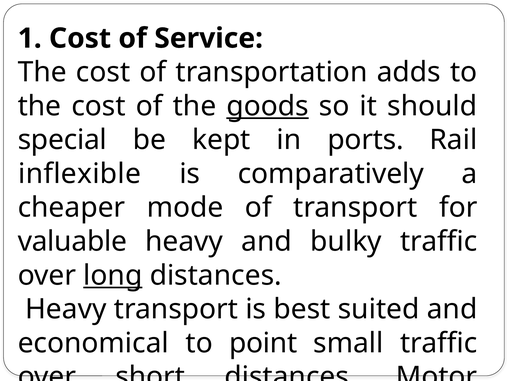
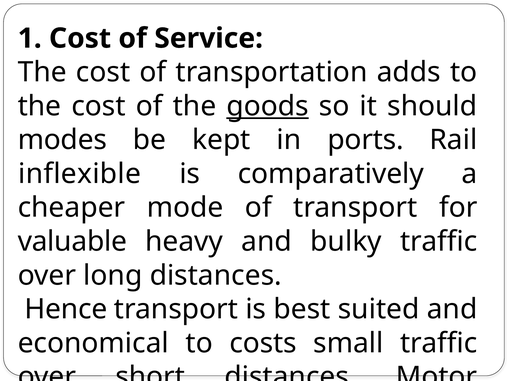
special: special -> modes
long underline: present -> none
Heavy at (66, 309): Heavy -> Hence
to point: point -> costs
